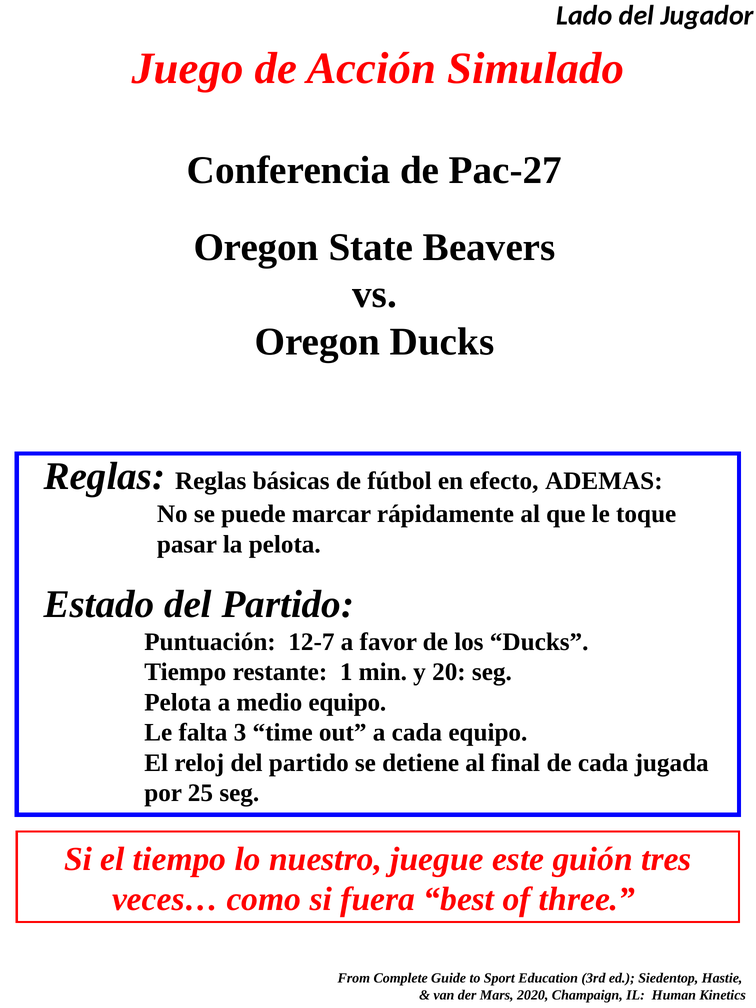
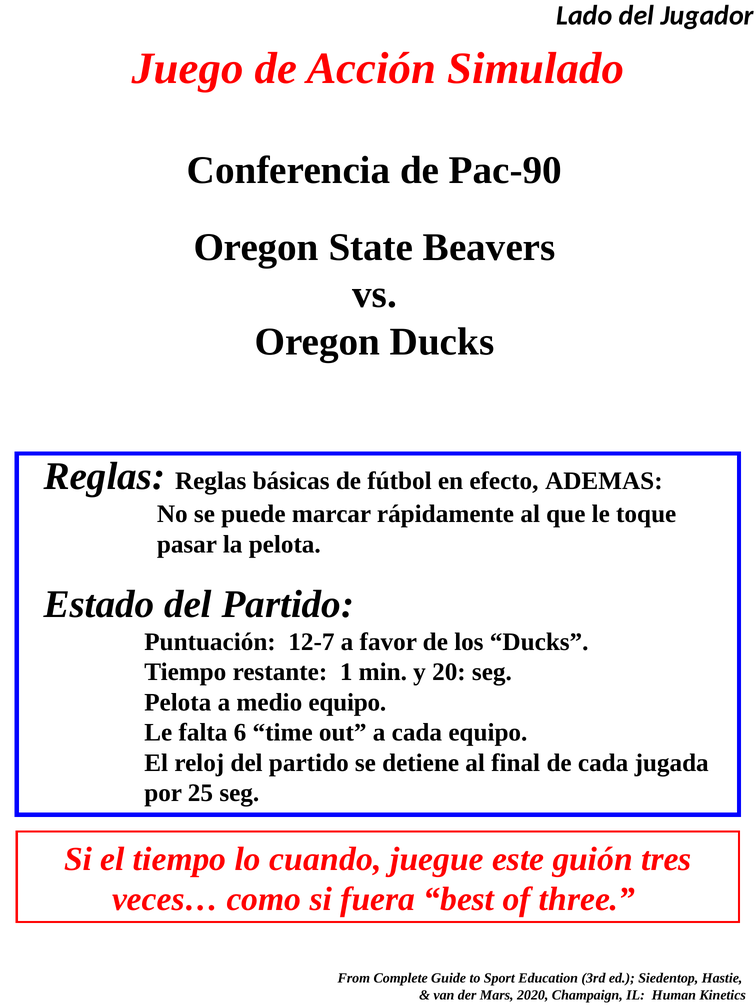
Pac-27: Pac-27 -> Pac-90
3: 3 -> 6
nuestro: nuestro -> cuando
